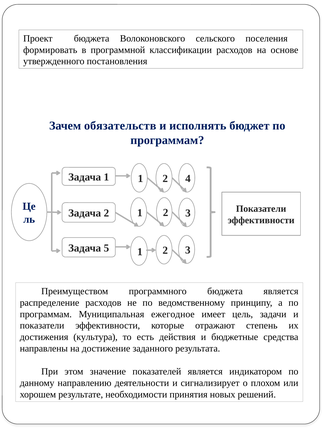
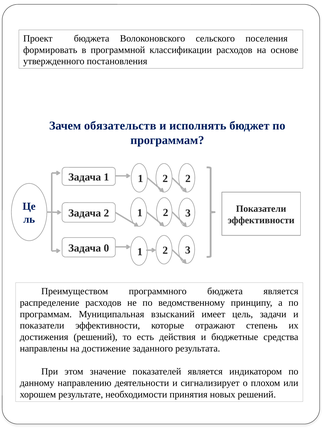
2 4: 4 -> 2
5: 5 -> 0
ежегодное: ежегодное -> взысканий
достижения культура: культура -> решений
